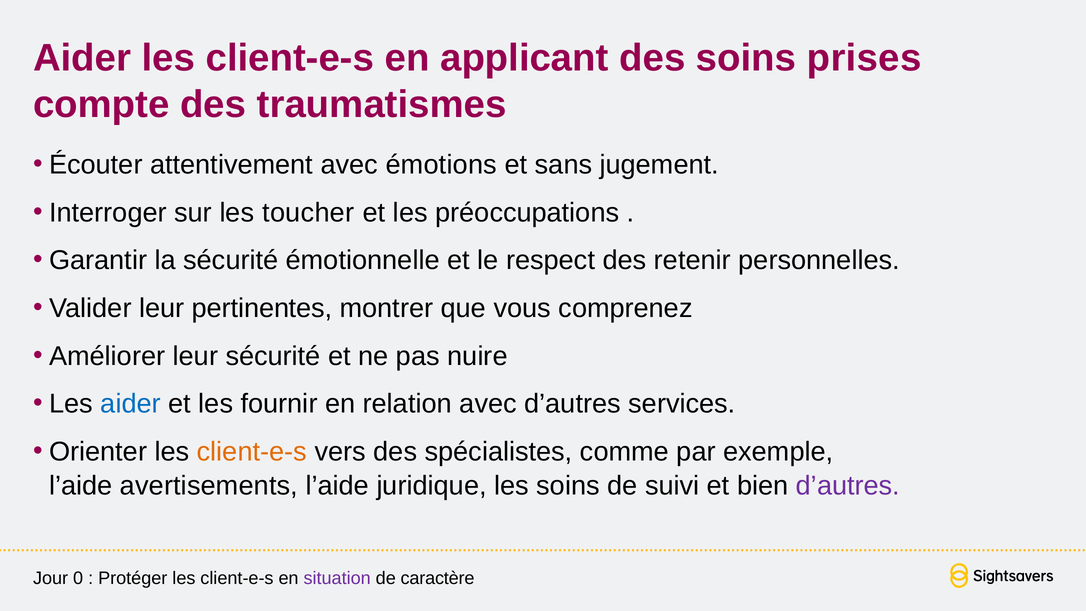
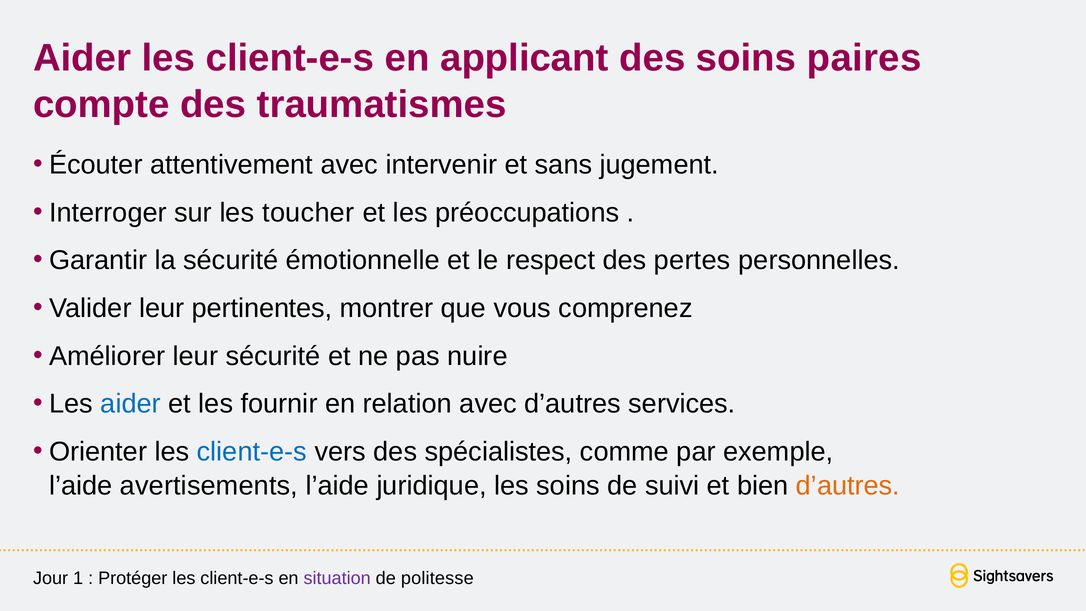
prises: prises -> paires
émotions: émotions -> intervenir
retenir: retenir -> pertes
client-e-s at (252, 452) colour: orange -> blue
d’autres at (848, 486) colour: purple -> orange
0: 0 -> 1
caractère: caractère -> politesse
